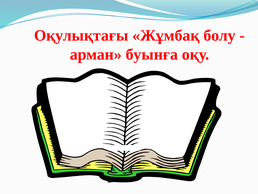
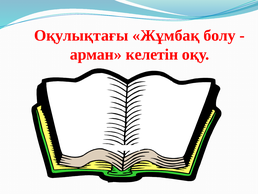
буынға: буынға -> келетін
